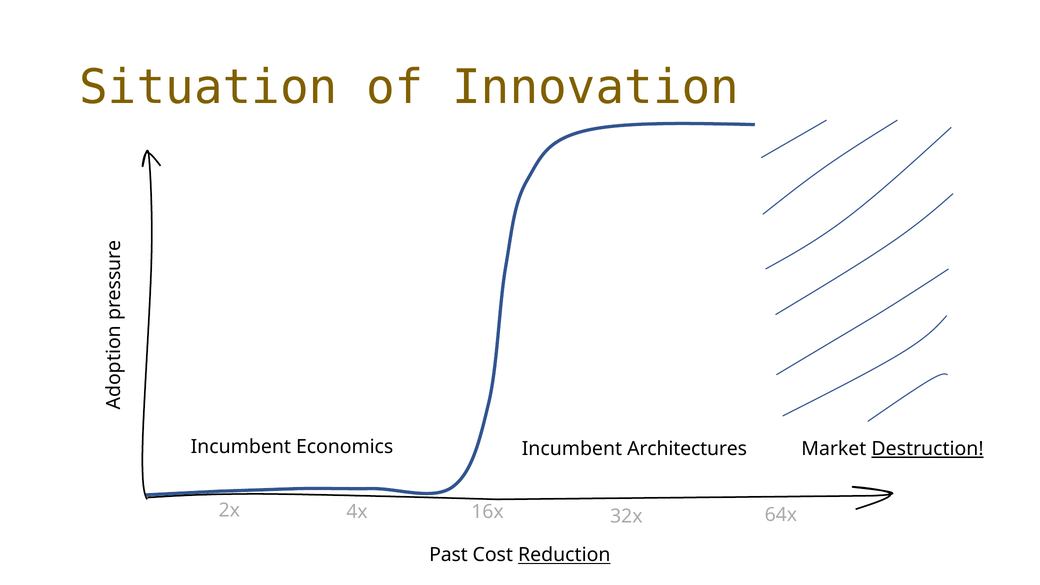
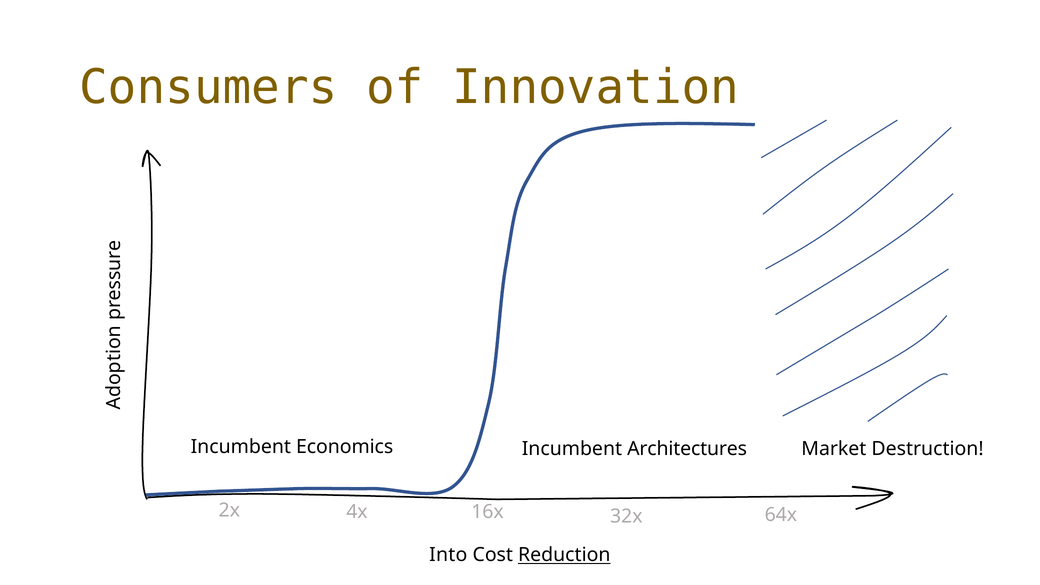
Situation: Situation -> Consumers
Destruction underline: present -> none
Past: Past -> Into
